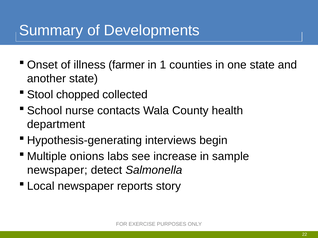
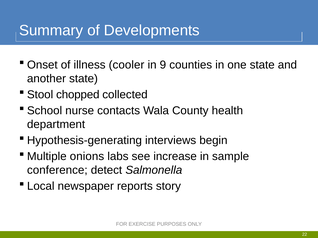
farmer: farmer -> cooler
1: 1 -> 9
newspaper at (57, 170): newspaper -> conference
